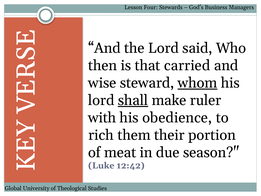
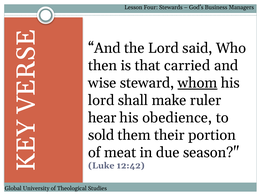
shall underline: present -> none
with: with -> hear
rich: rich -> sold
